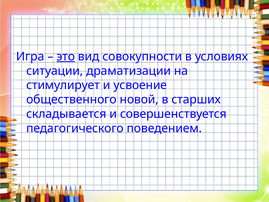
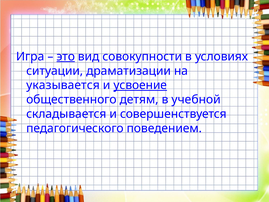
стимулирует: стимулирует -> указывается
усвоение underline: none -> present
новой: новой -> детям
старших: старших -> учебной
